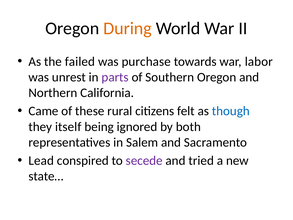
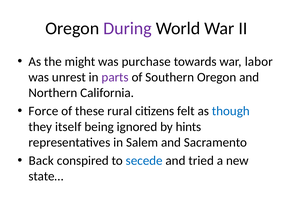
During colour: orange -> purple
failed: failed -> might
Came: Came -> Force
both: both -> hints
Lead: Lead -> Back
secede colour: purple -> blue
